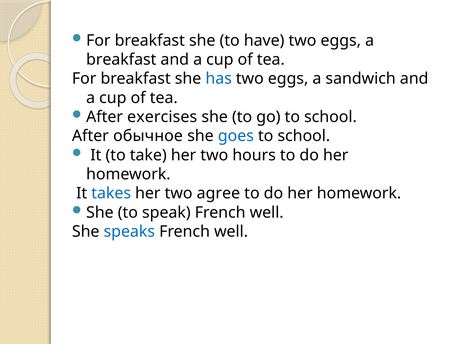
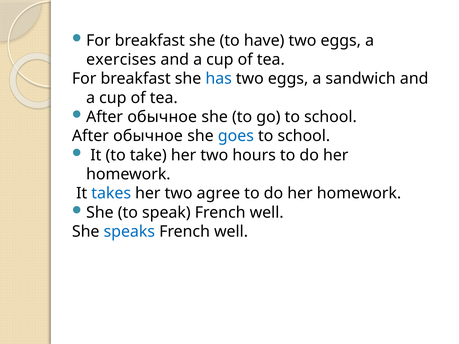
breakfast at (121, 60): breakfast -> exercises
exercises at (162, 117): exercises -> обычное
